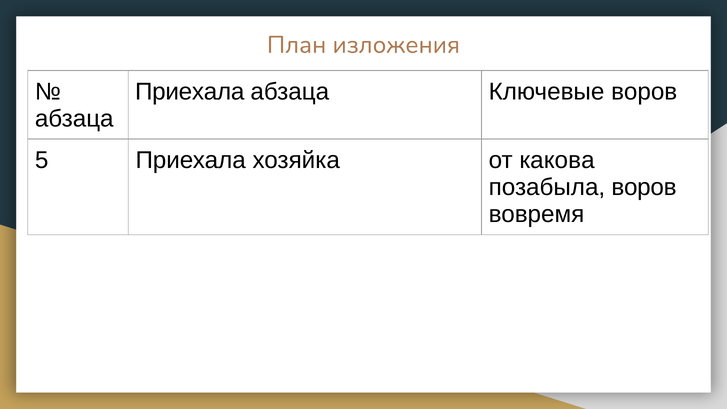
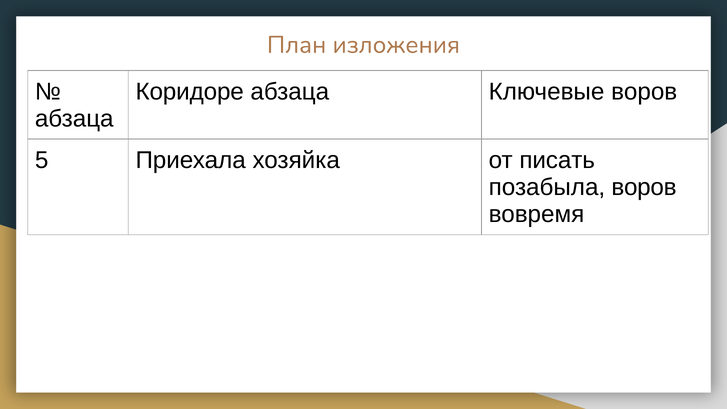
Приехала at (190, 92): Приехала -> Коридоре
какова: какова -> писать
